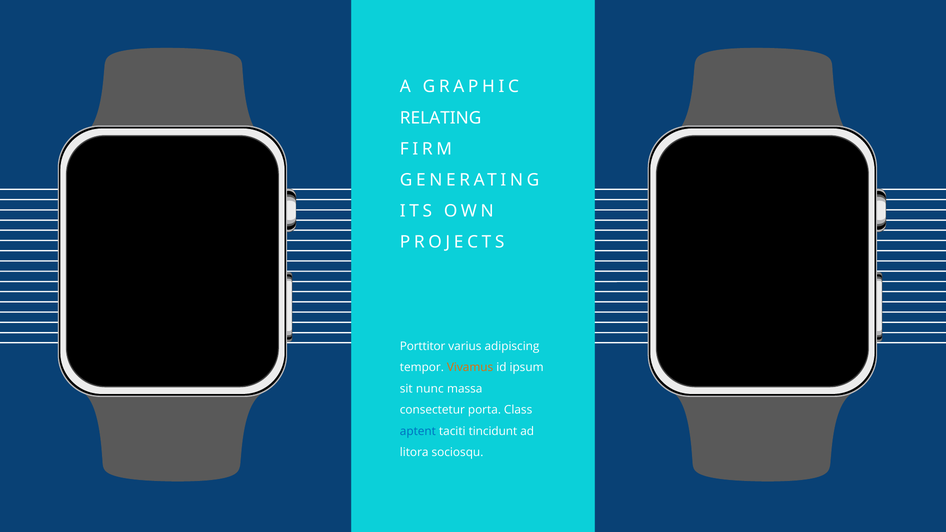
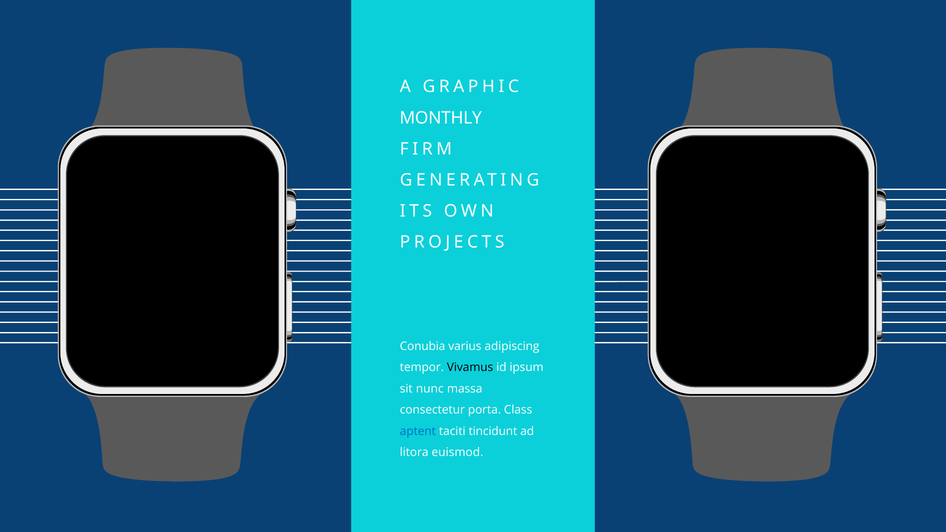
RELATING: RELATING -> MONTHLY
Porttitor: Porttitor -> Conubia
Vivamus colour: orange -> black
sociosqu: sociosqu -> euismod
